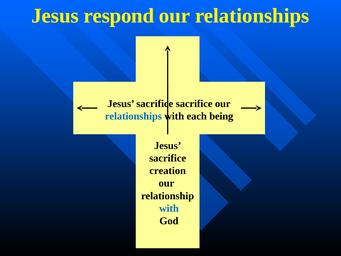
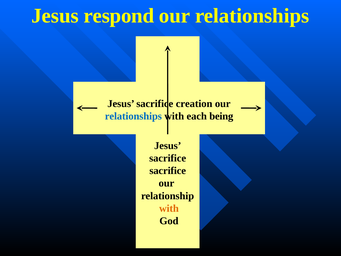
sacrifice sacrifice: sacrifice -> creation
creation at (168, 171): creation -> sacrifice
with at (169, 208) colour: blue -> orange
